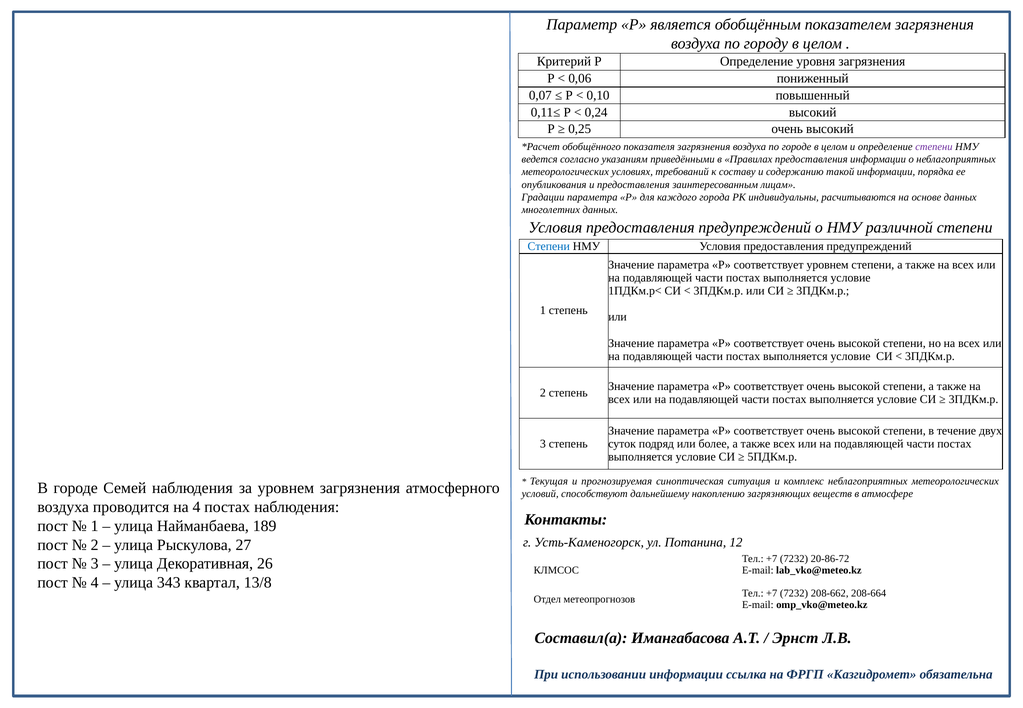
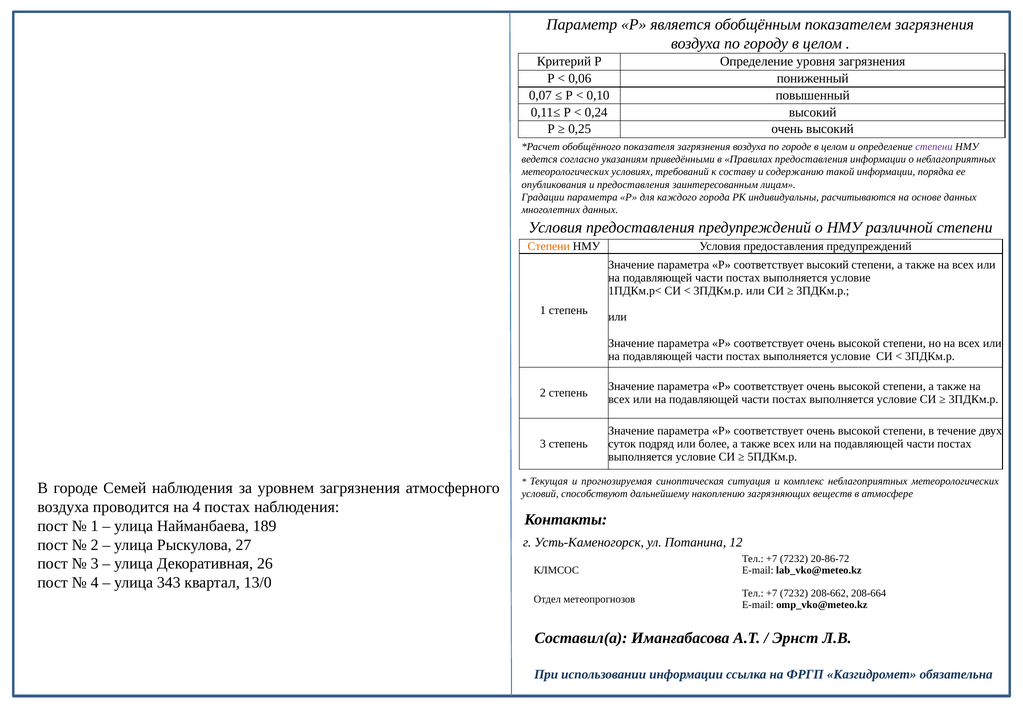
Степени at (549, 247) colour: blue -> orange
соответствует уровнем: уровнем -> высокий
13/8: 13/8 -> 13/0
